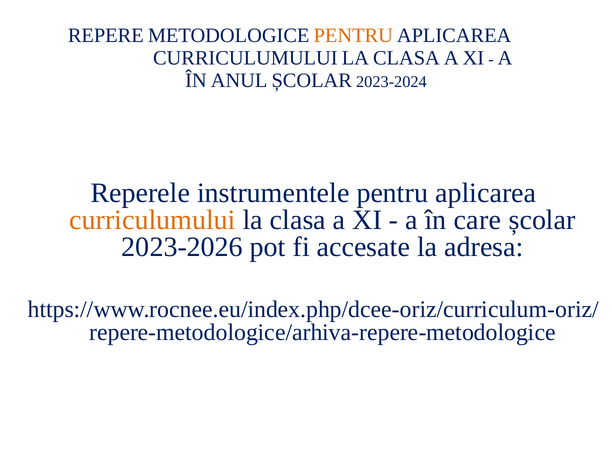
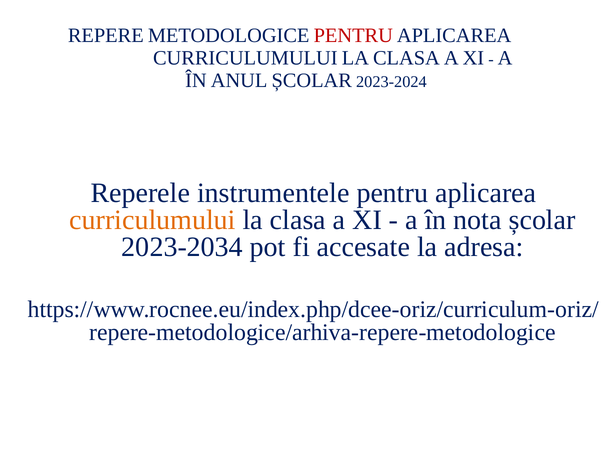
PENTRU at (353, 36) colour: orange -> red
care: care -> nota
2023-2026: 2023-2026 -> 2023-2034
